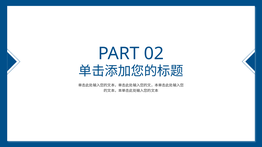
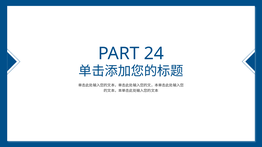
02: 02 -> 24
